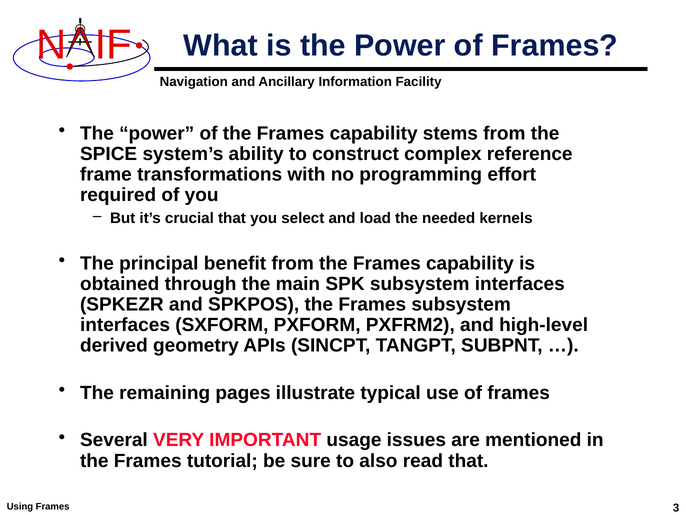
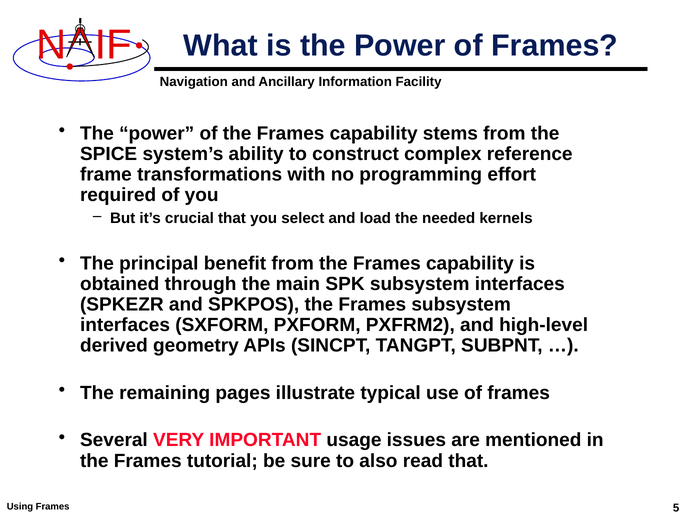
3: 3 -> 5
